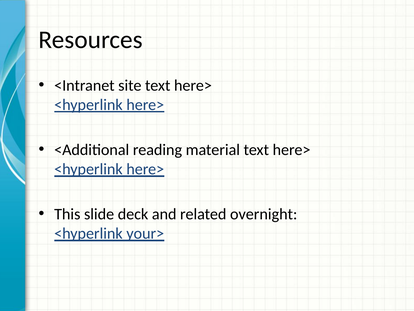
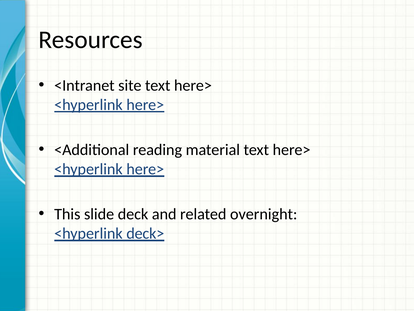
your>: your> -> deck>
